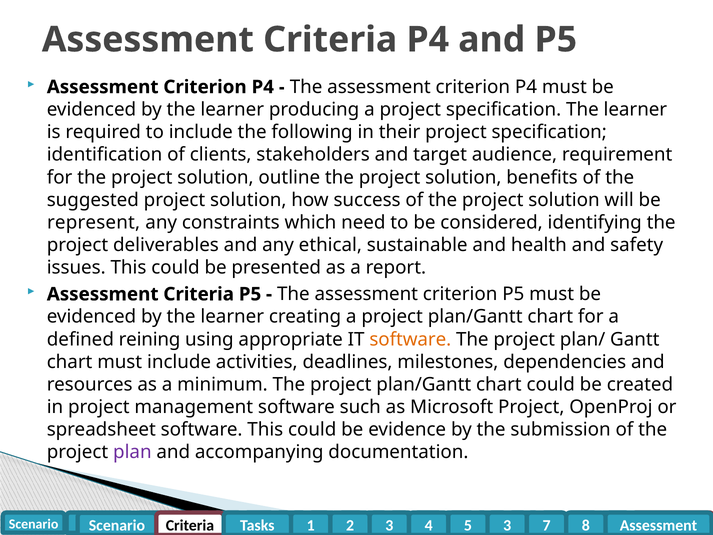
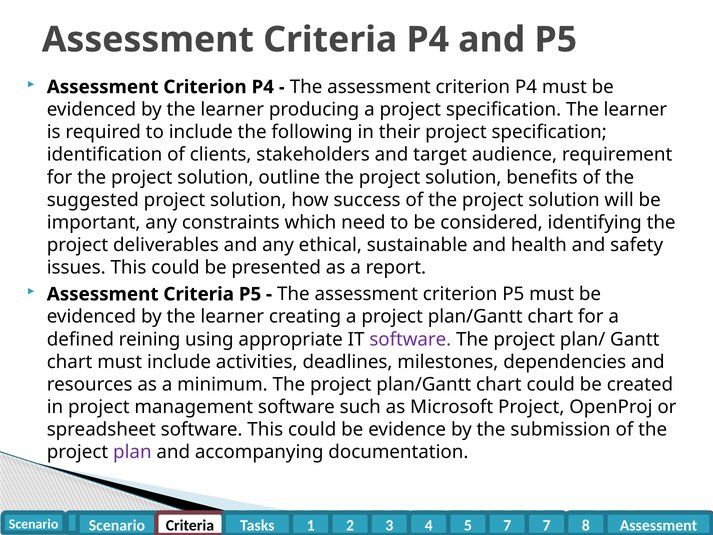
represent: represent -> important
software at (410, 339) colour: orange -> purple
3 at (507, 525): 3 -> 7
